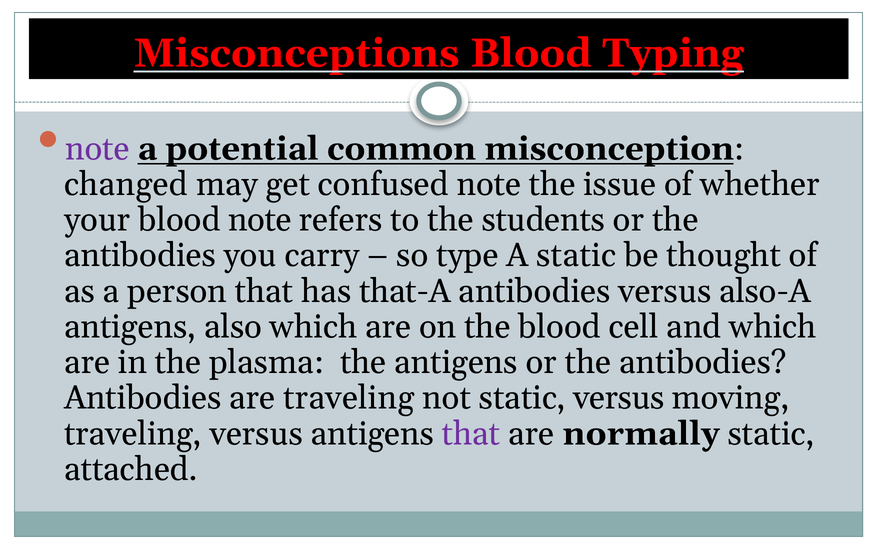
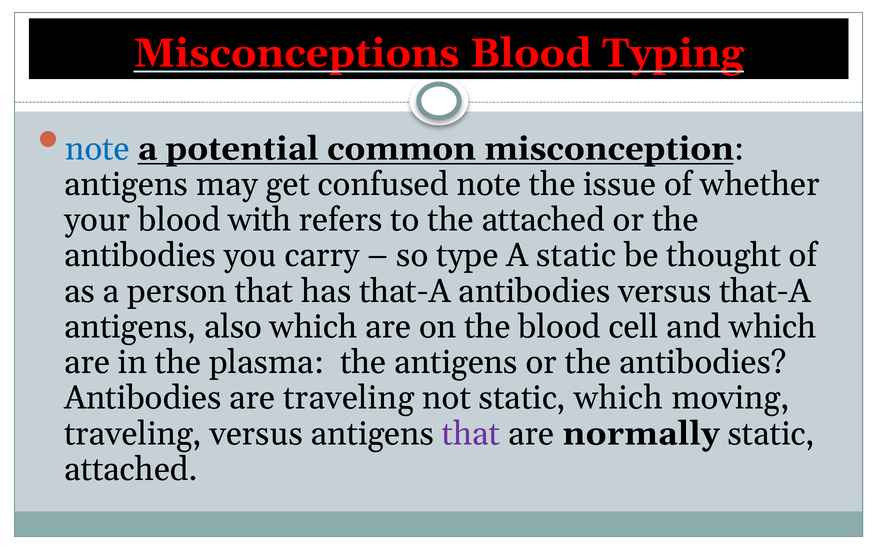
note at (98, 149) colour: purple -> blue
changed at (126, 184): changed -> antigens
blood note: note -> with
the students: students -> attached
versus also-A: also-A -> that-A
static versus: versus -> which
